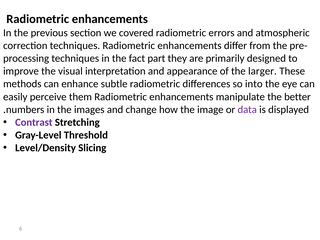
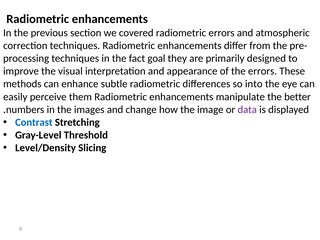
part: part -> goal
the larger: larger -> errors
Contrast colour: purple -> blue
